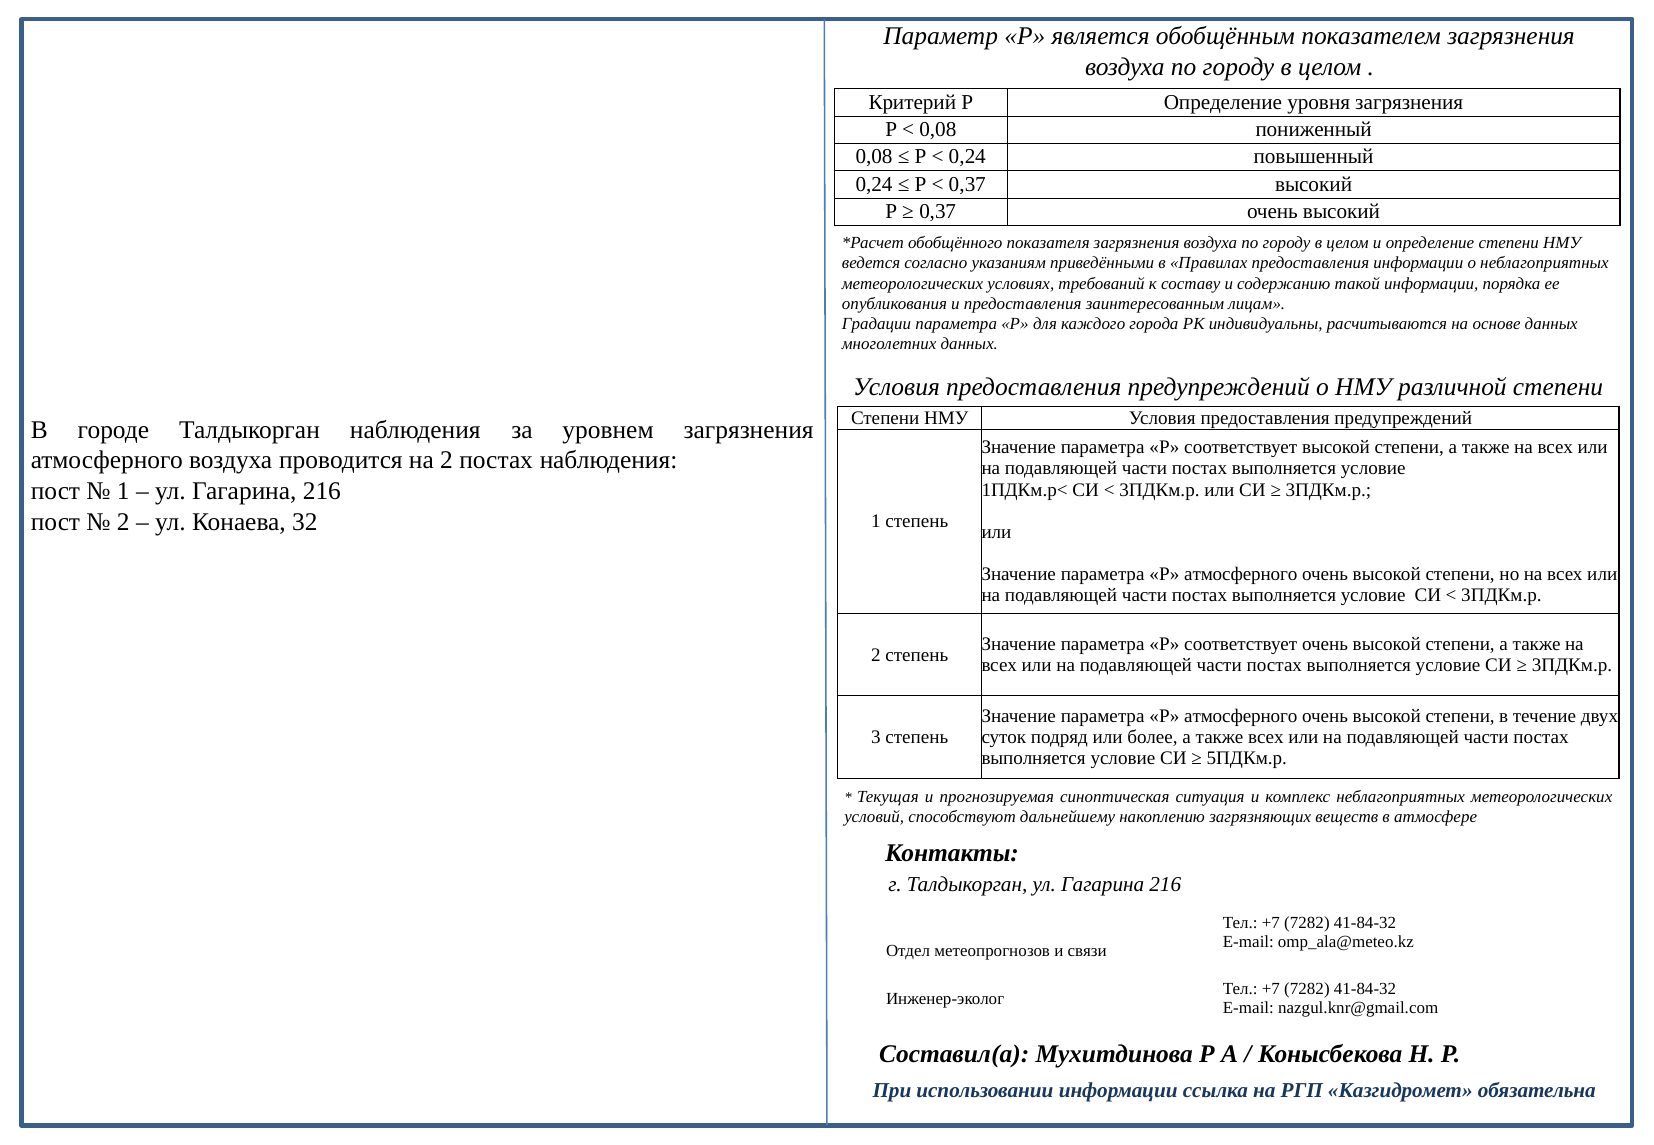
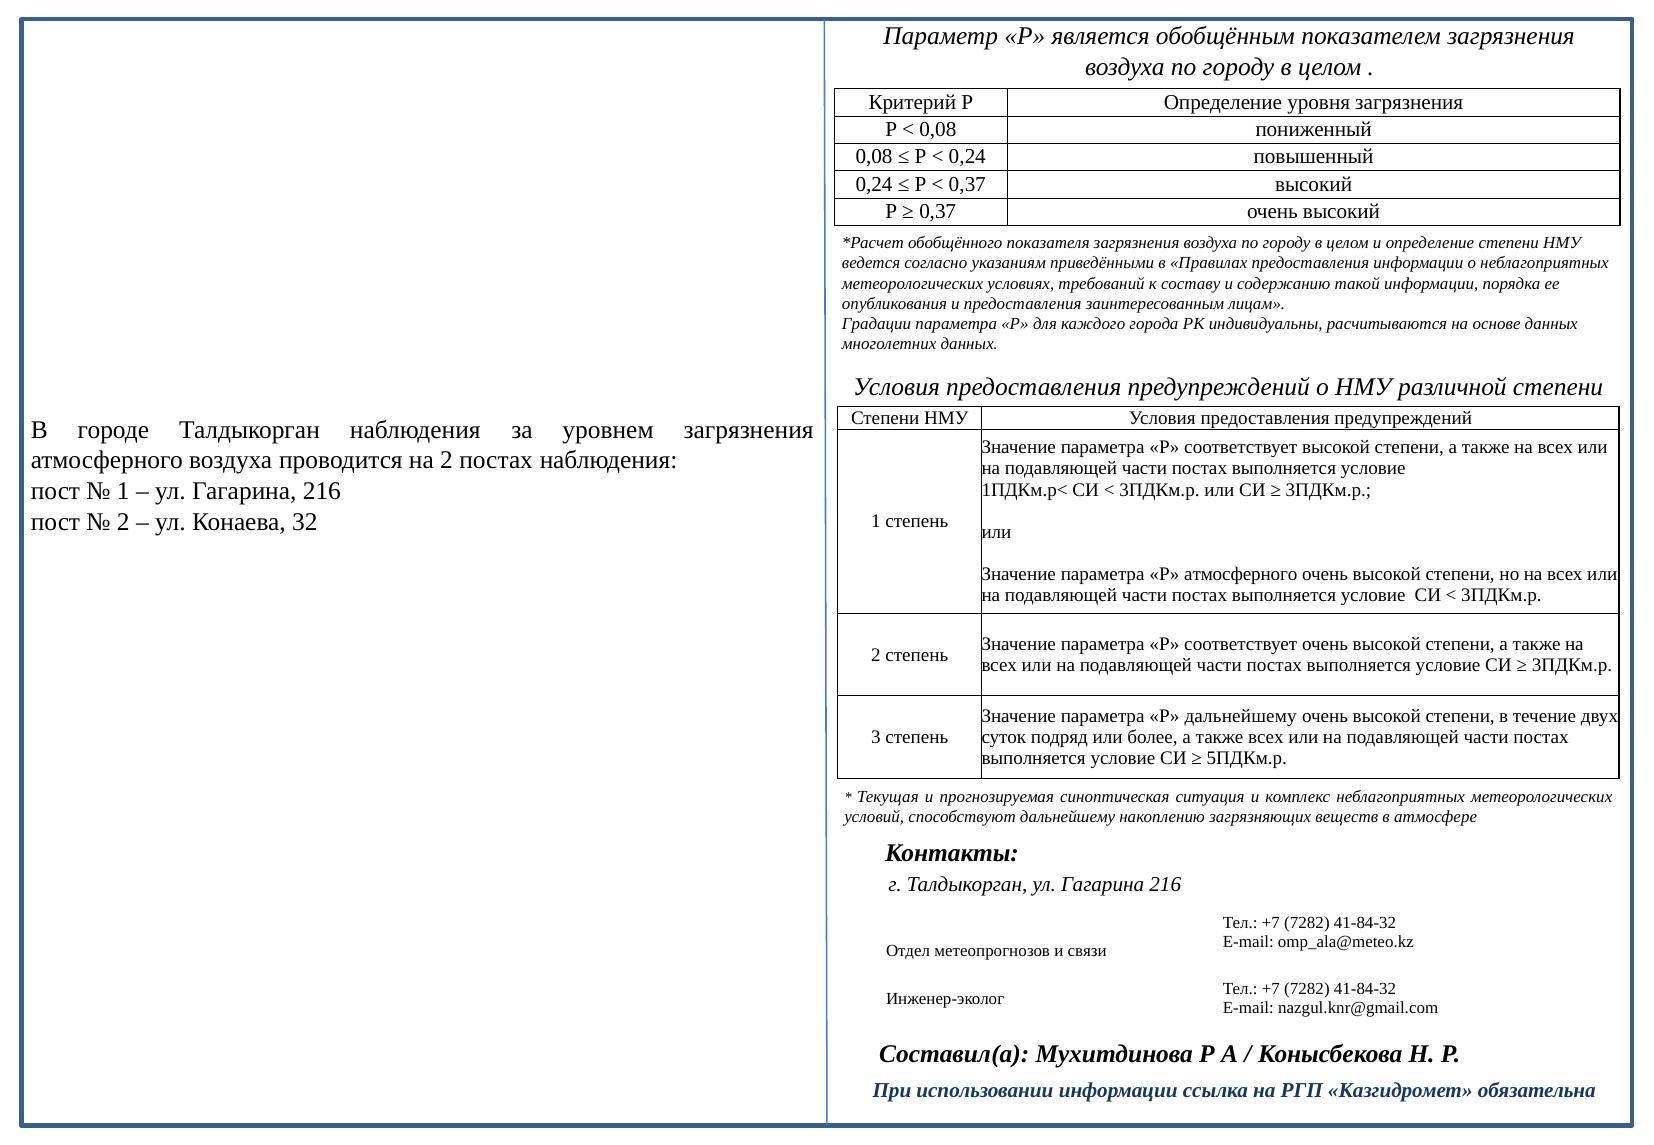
атмосферного at (1241, 716): атмосферного -> дальнейшему
